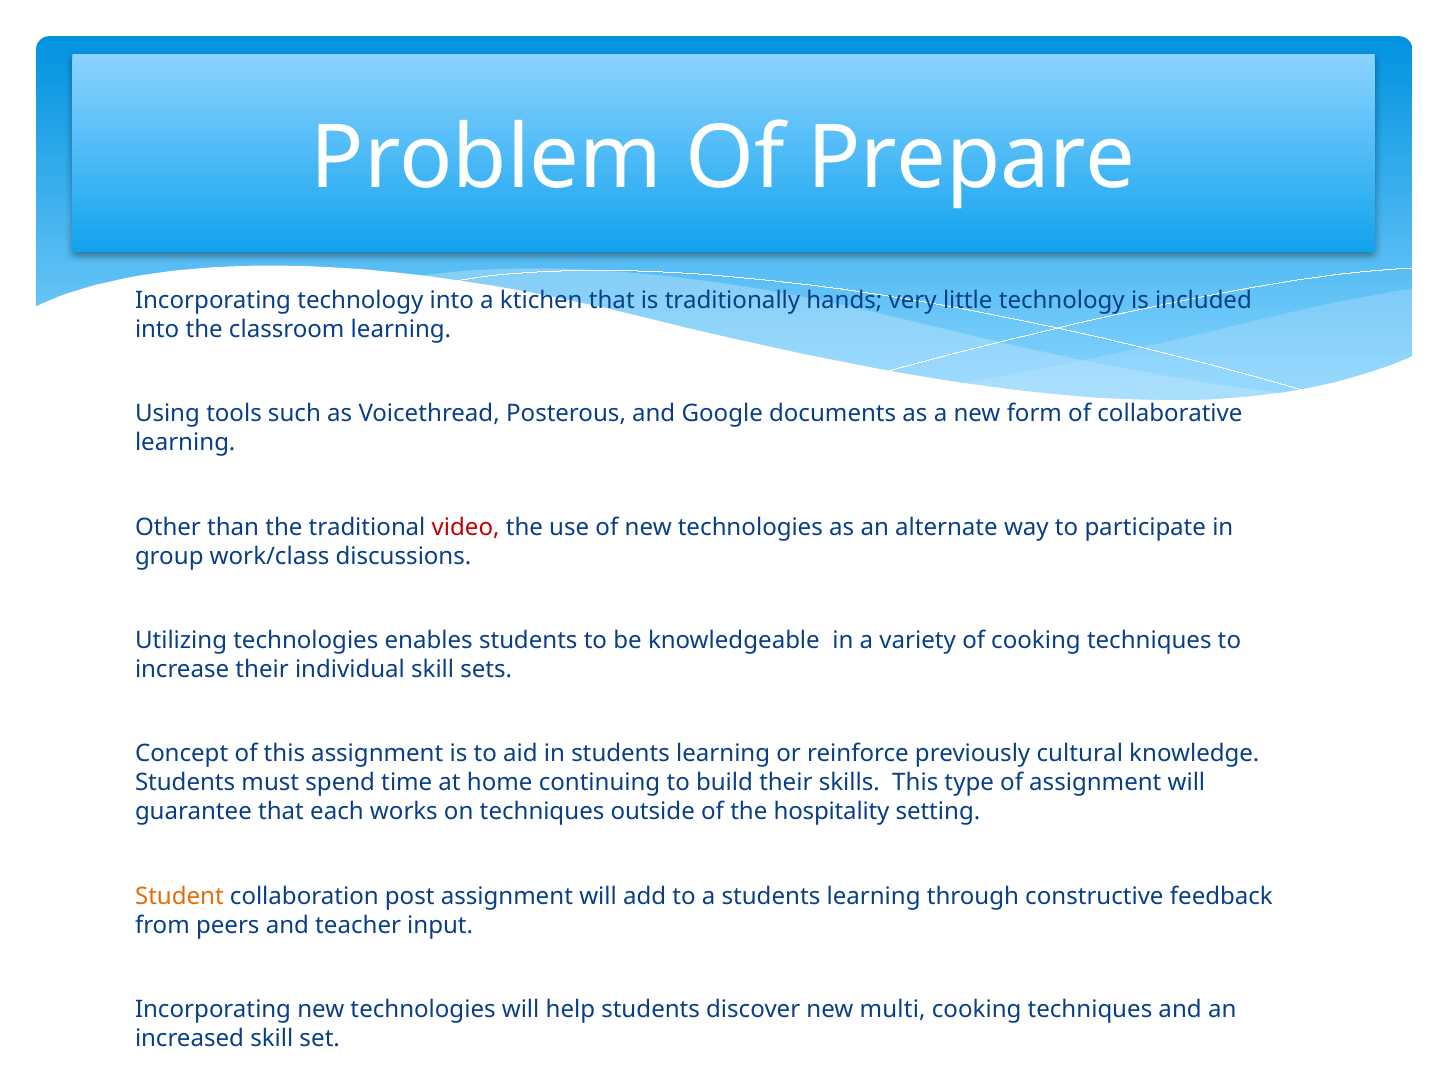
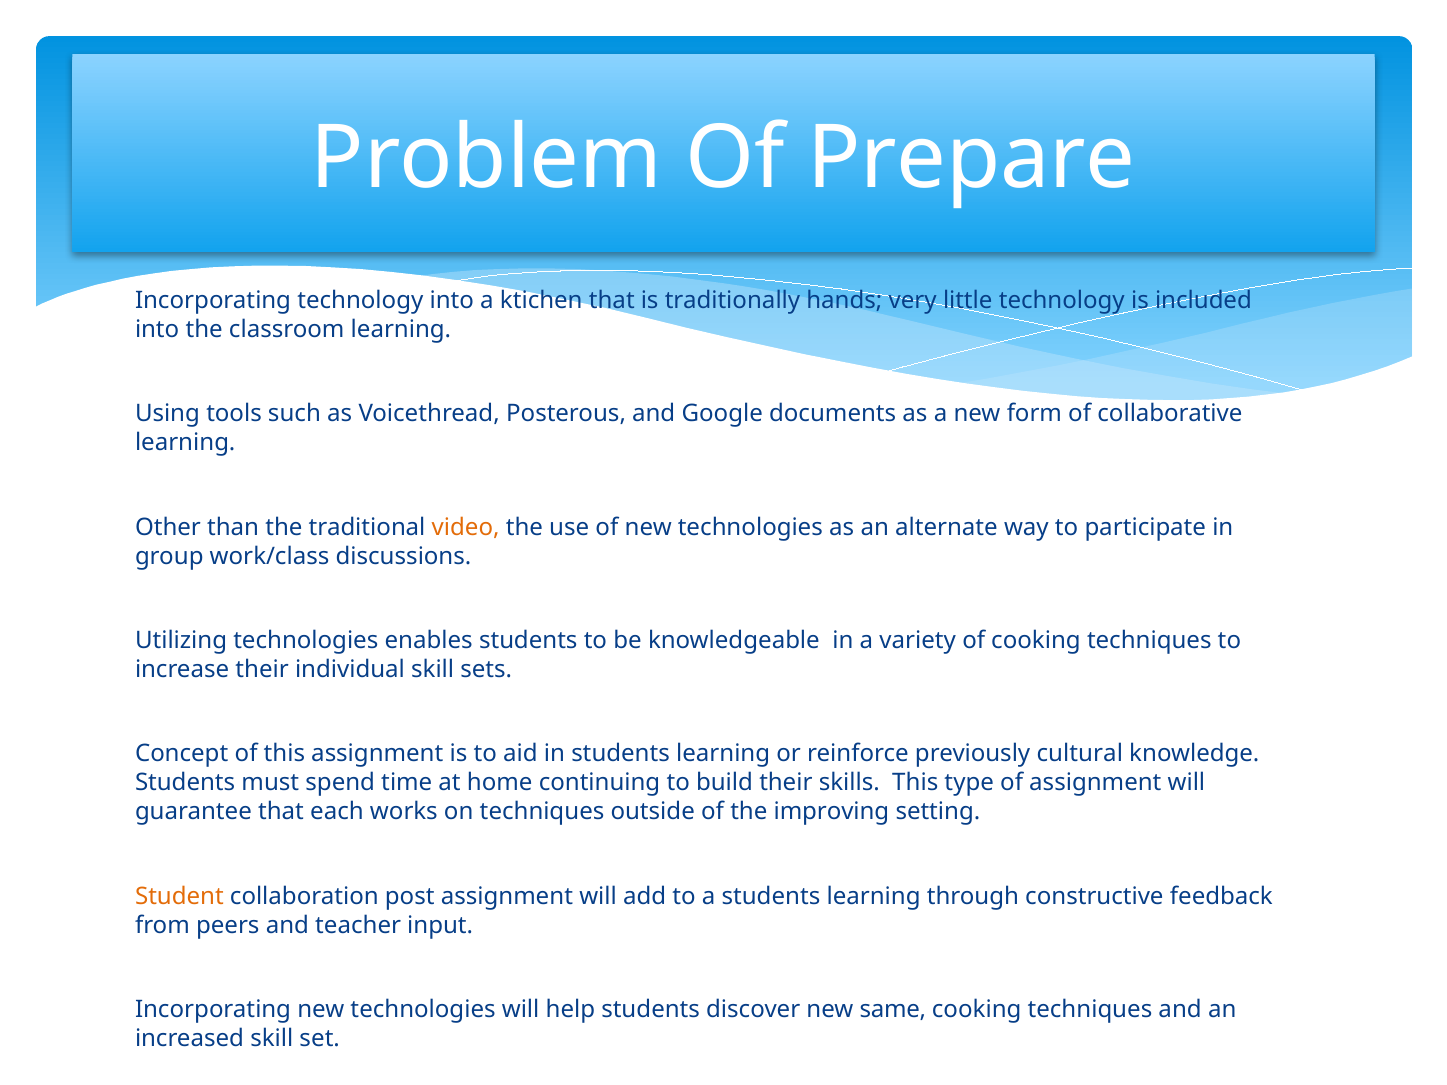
video colour: red -> orange
hospitality: hospitality -> improving
multi: multi -> same
